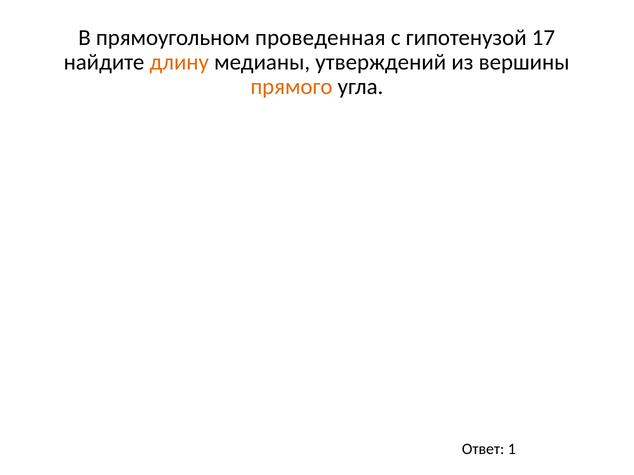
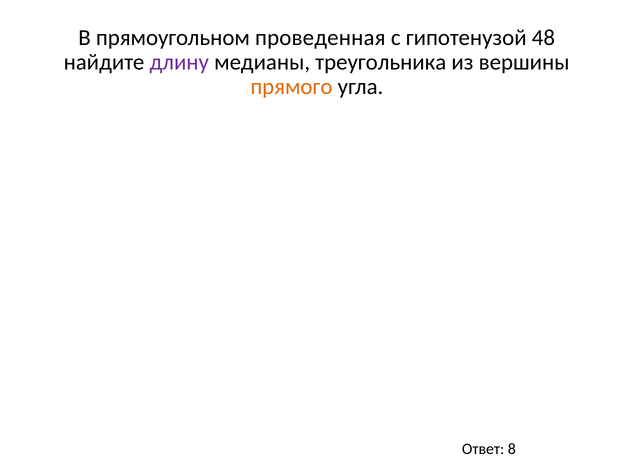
17: 17 -> 48
длину colour: orange -> purple
утверждений: утверждений -> треугольника
1: 1 -> 8
